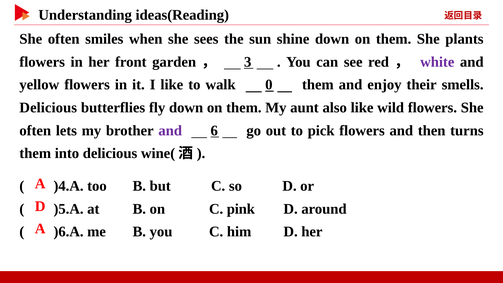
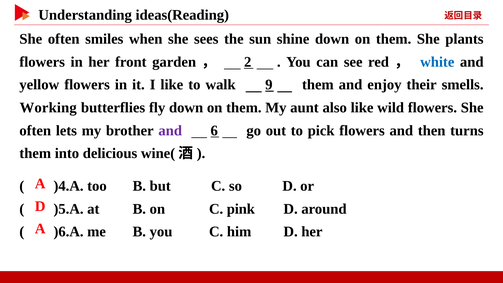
3: 3 -> 2
white colour: purple -> blue
0: 0 -> 9
Delicious at (48, 108): Delicious -> Working
